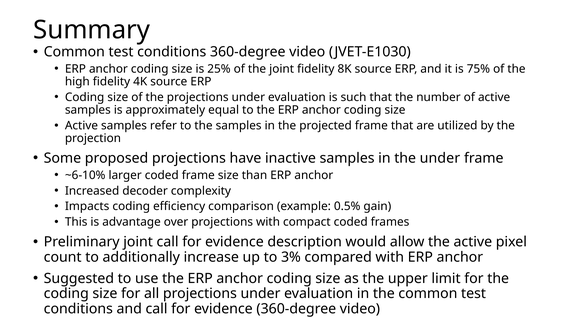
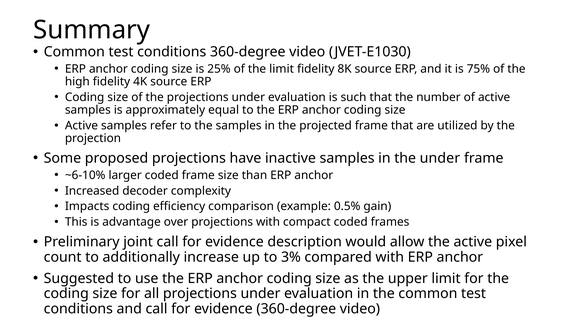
the joint: joint -> limit
